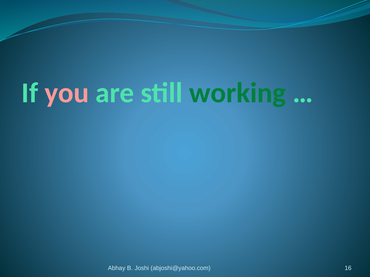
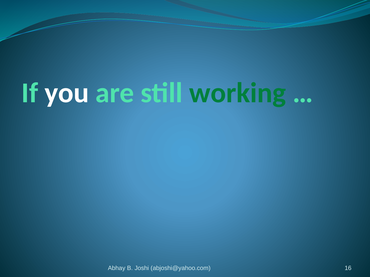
you colour: pink -> white
